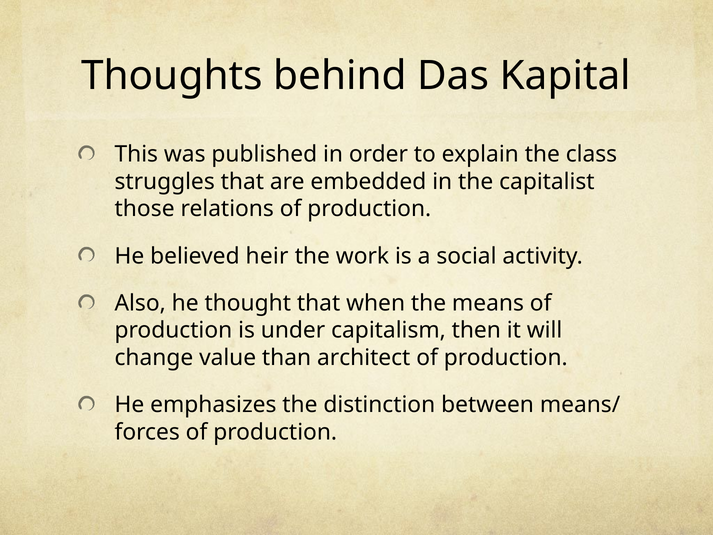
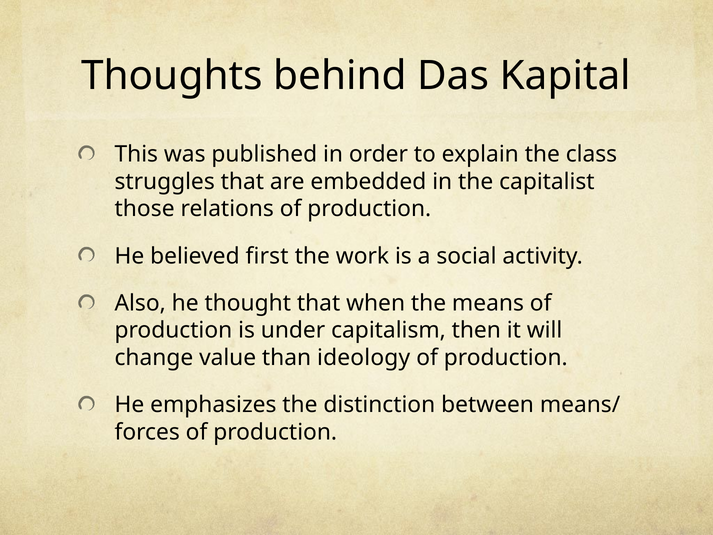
heir: heir -> first
architect: architect -> ideology
